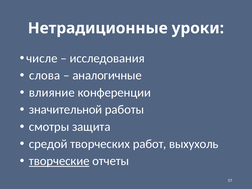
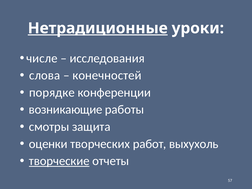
Нетрадиционные underline: none -> present
аналогичные: аналогичные -> конечностей
влияние: влияние -> порядке
значительной: значительной -> возникающие
средой: средой -> оценки
